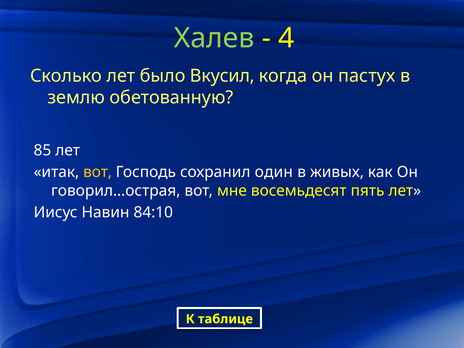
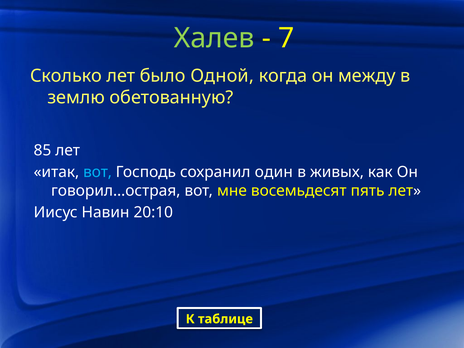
4: 4 -> 7
Вкусил: Вкусил -> Одной
пастух: пастух -> между
вот at (98, 172) colour: yellow -> light blue
84:10: 84:10 -> 20:10
